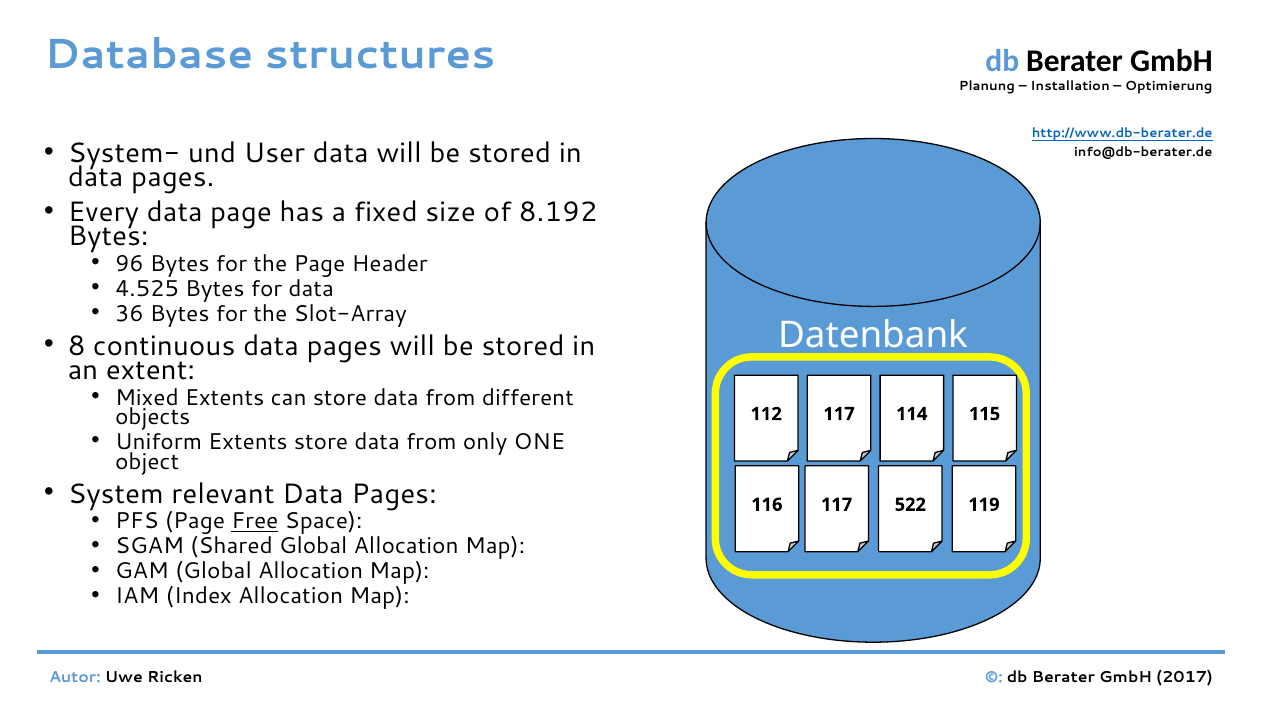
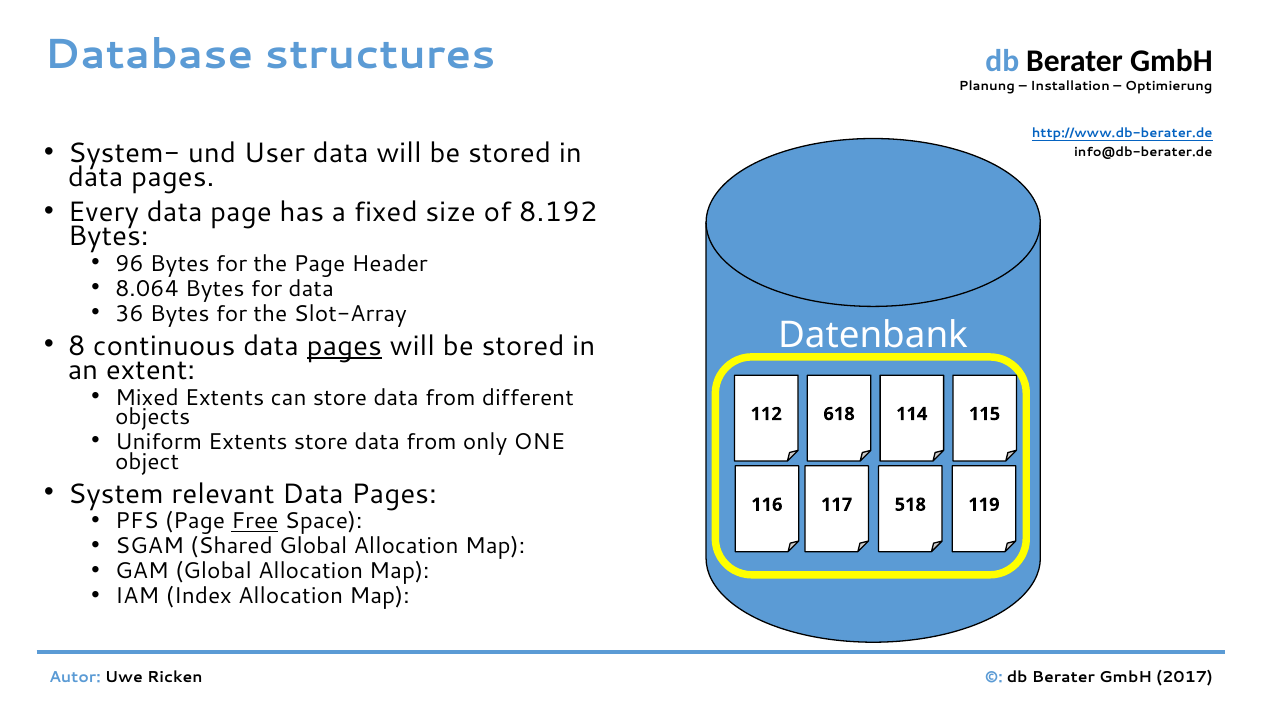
4.525: 4.525 -> 8.064
pages at (344, 346) underline: none -> present
112 117: 117 -> 618
522: 522 -> 518
